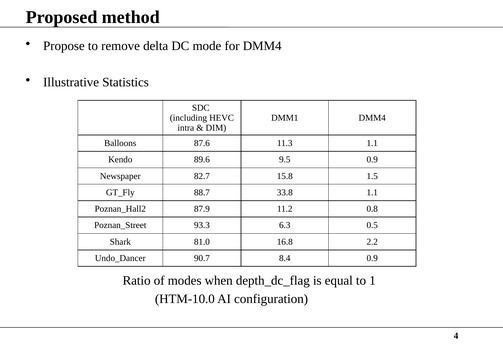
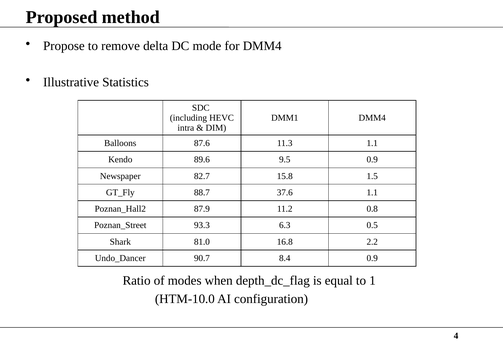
33.8: 33.8 -> 37.6
